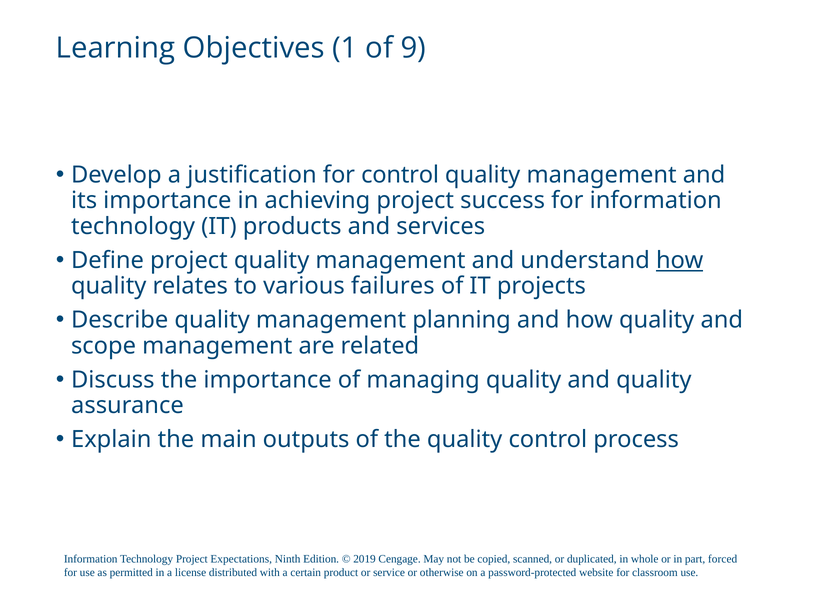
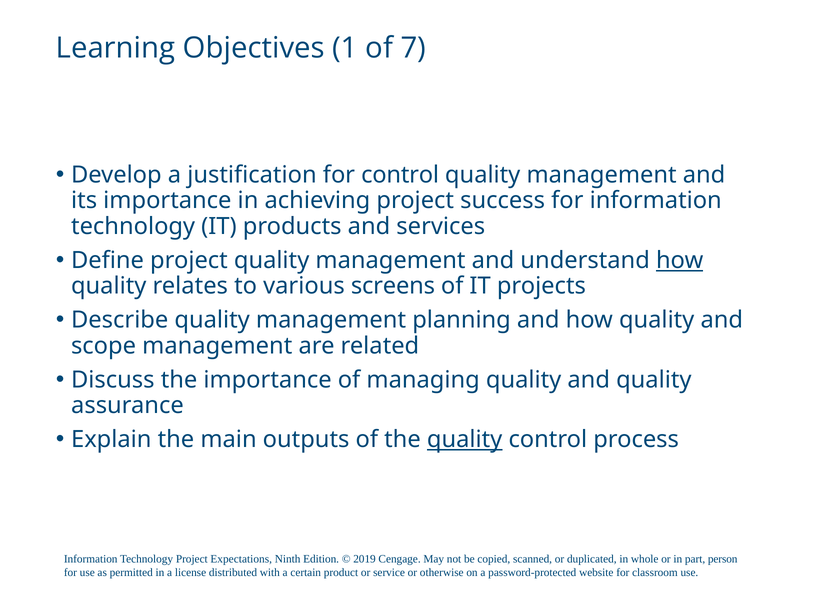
9: 9 -> 7
failures: failures -> screens
quality at (465, 439) underline: none -> present
forced: forced -> person
